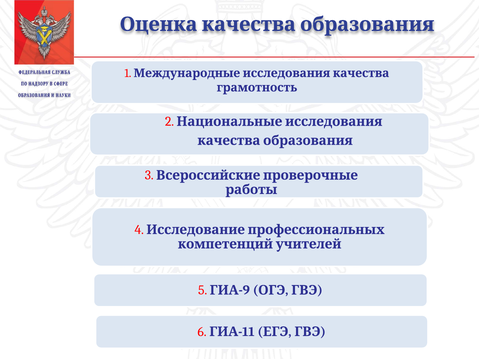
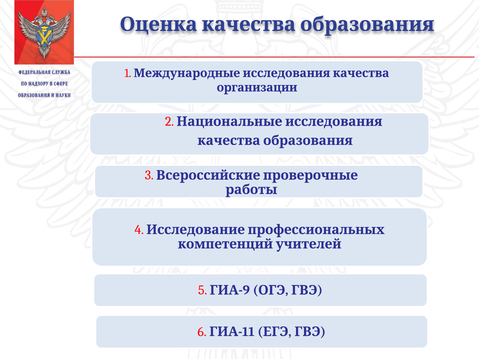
грамотность: грамотность -> организации
